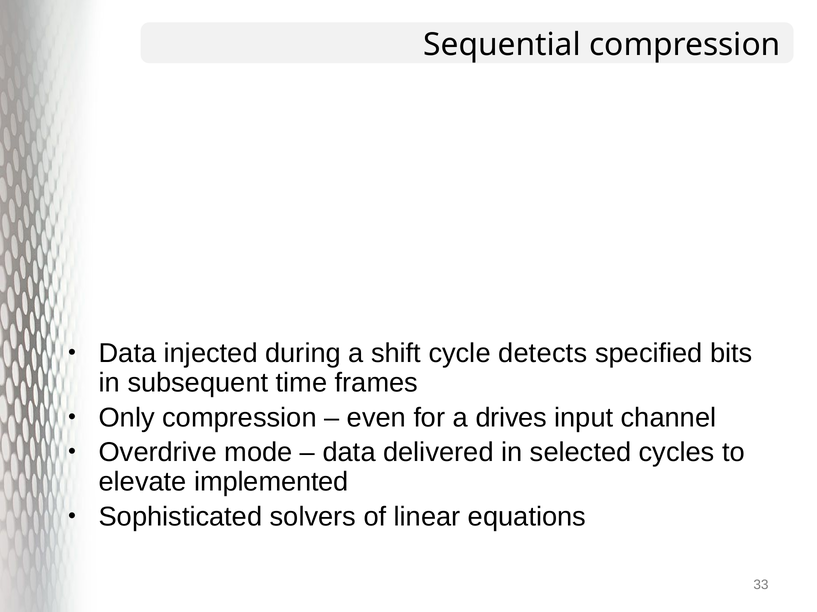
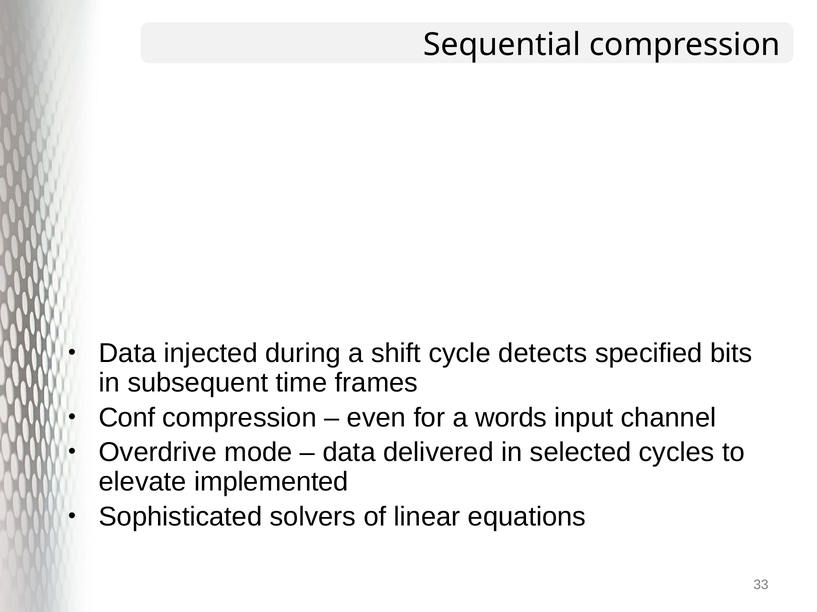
Only: Only -> Conf
drives: drives -> words
